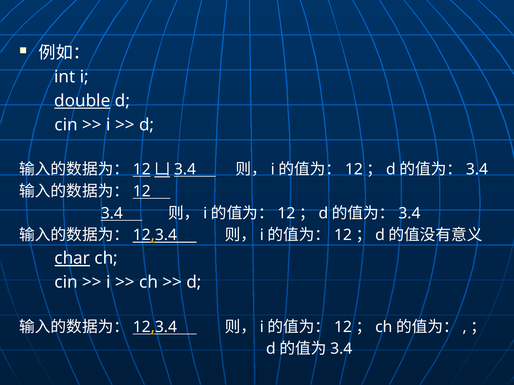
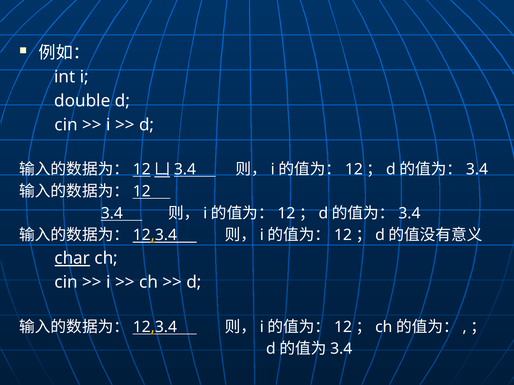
double underline: present -> none
